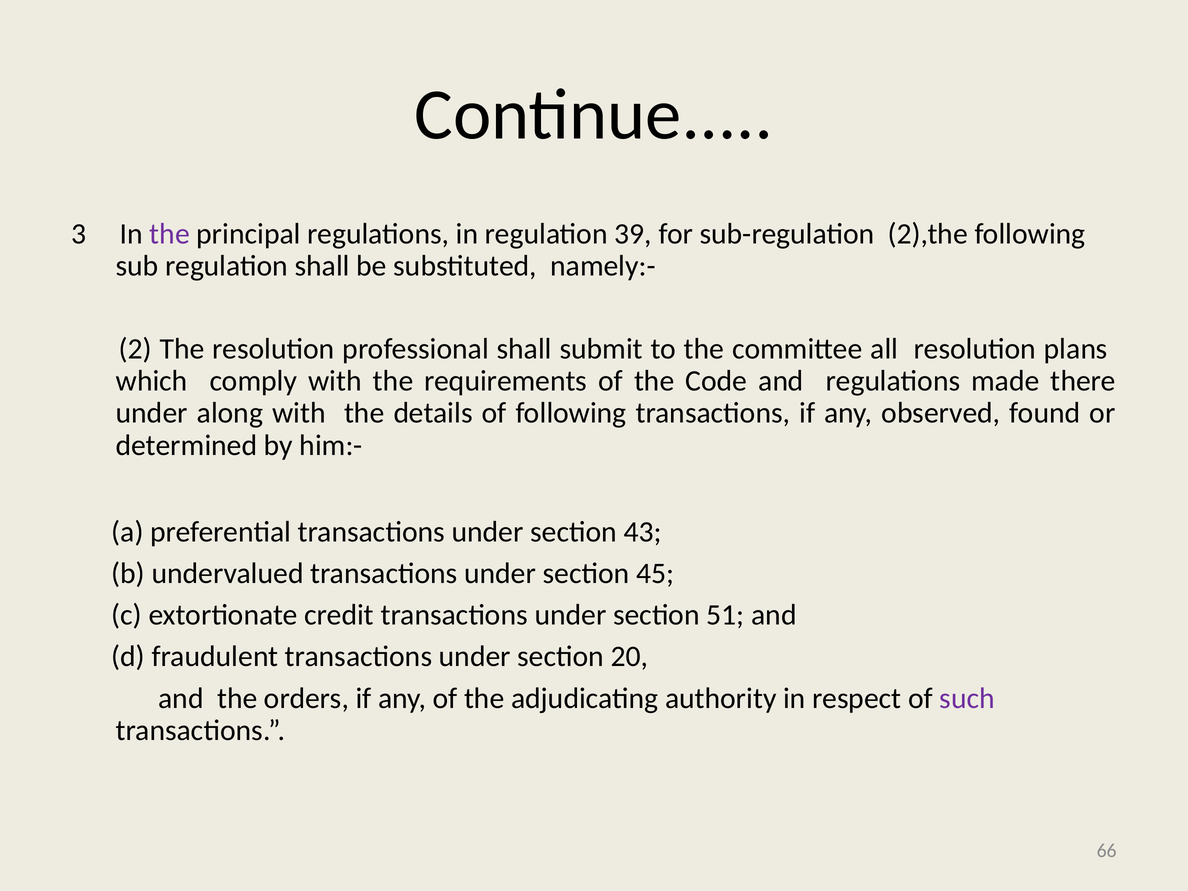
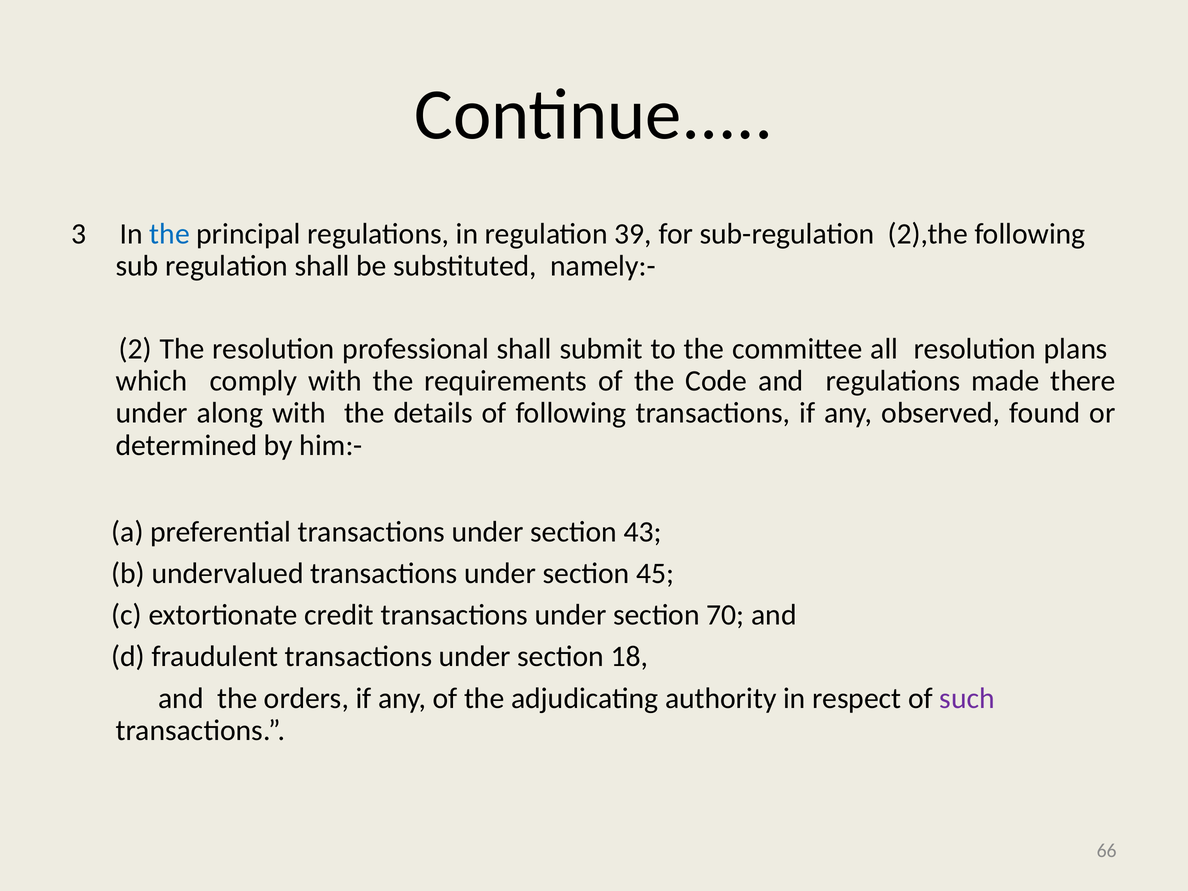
the at (170, 234) colour: purple -> blue
51: 51 -> 70
20: 20 -> 18
